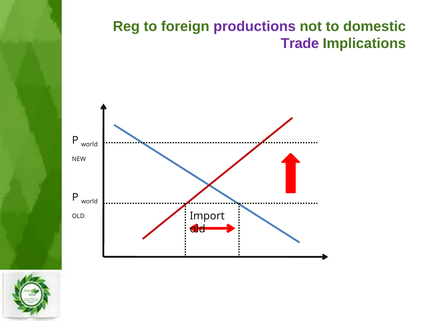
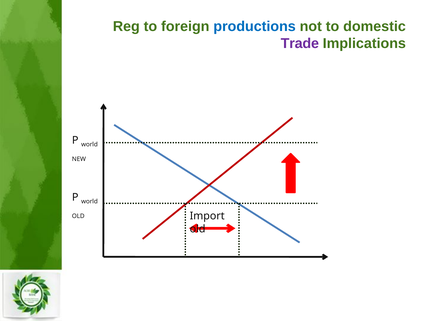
productions colour: purple -> blue
